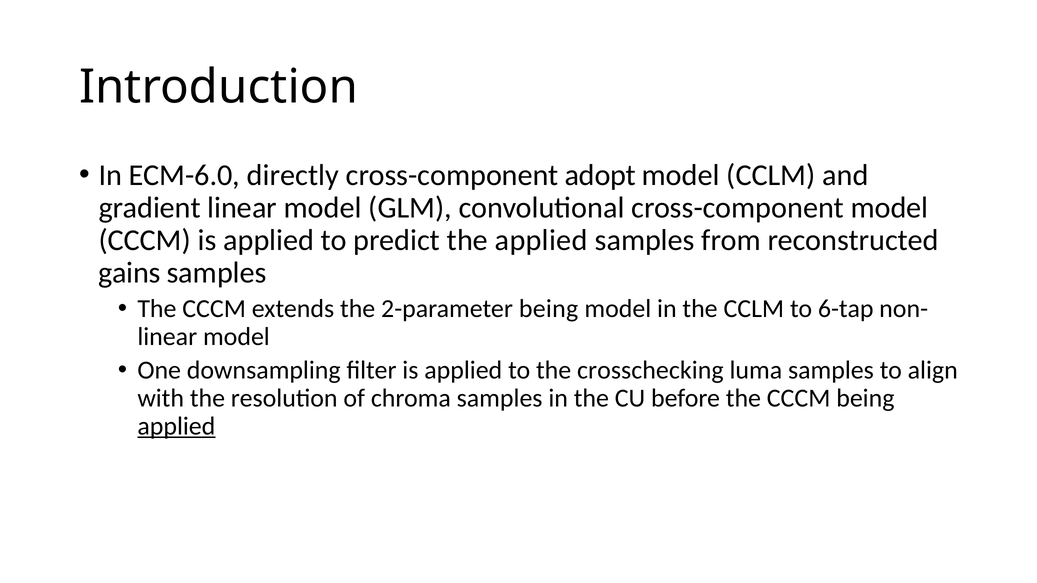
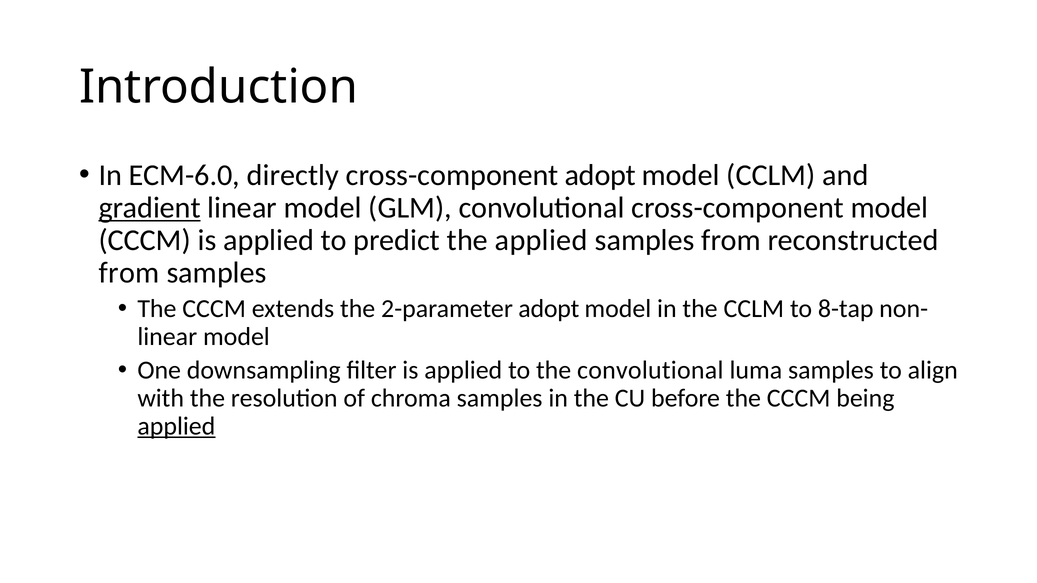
gradient underline: none -> present
gains at (129, 273): gains -> from
2-parameter being: being -> adopt
6-tap: 6-tap -> 8-tap
the crosschecking: crosschecking -> convolutional
